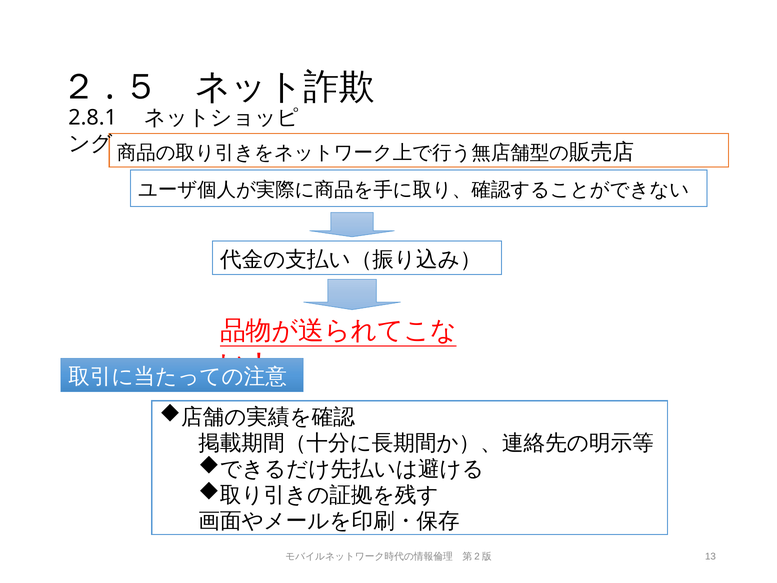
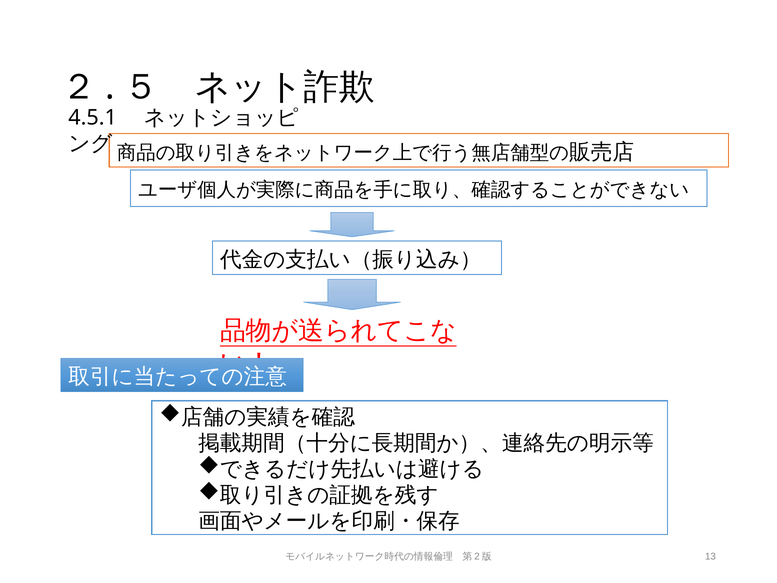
2.8.1: 2.8.1 -> 4.5.1
